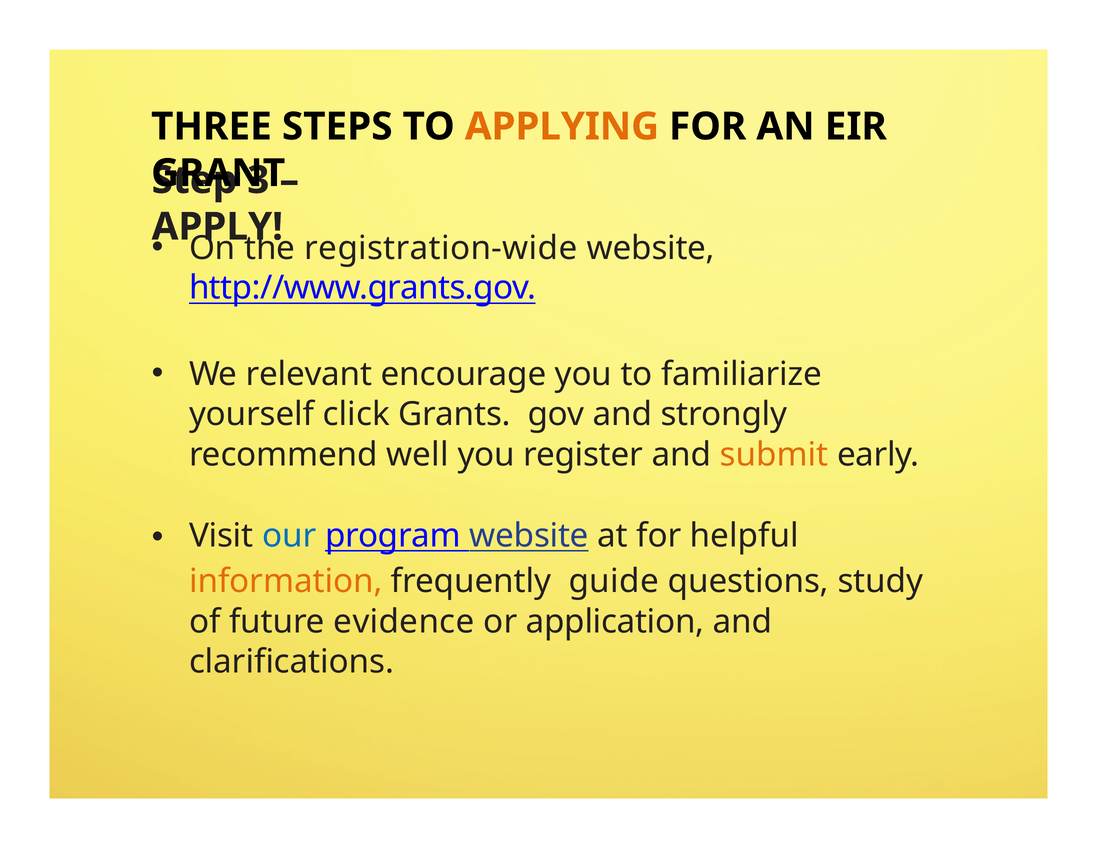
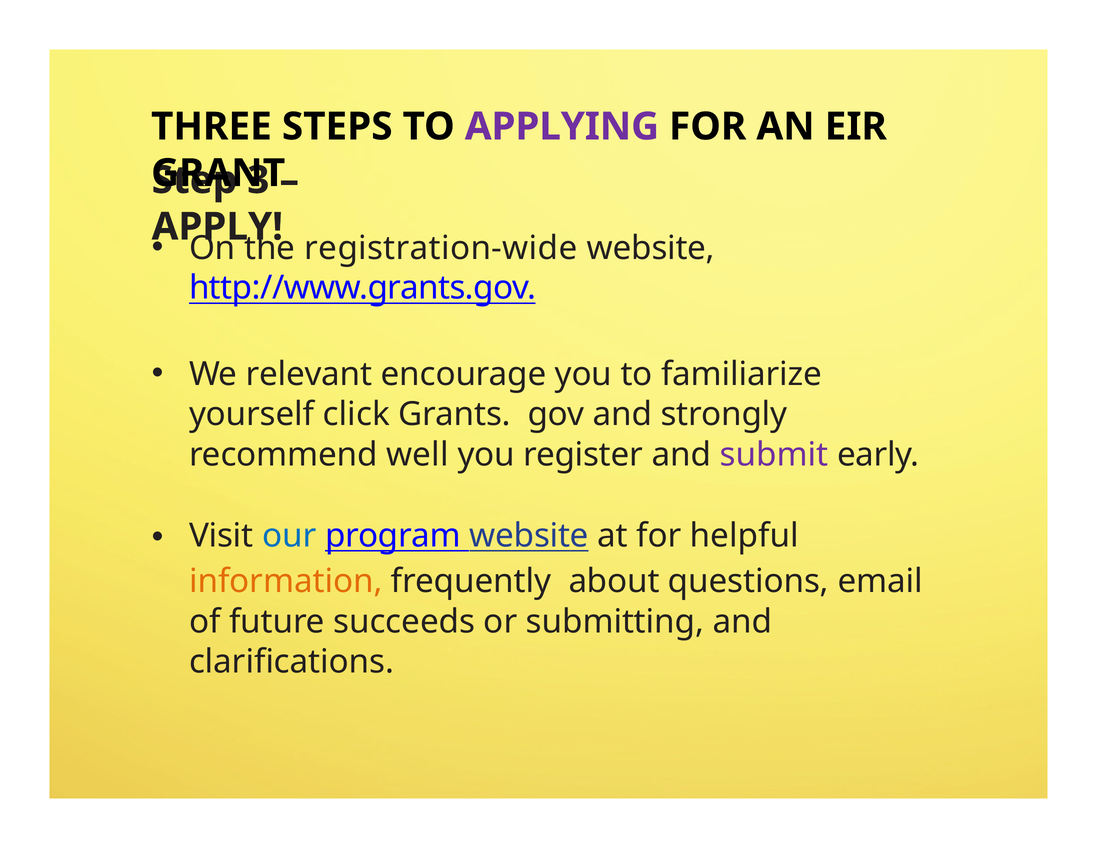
APPLYING colour: orange -> purple
submit colour: orange -> purple
guide: guide -> about
study: study -> email
evidence: evidence -> succeeds
application: application -> submitting
